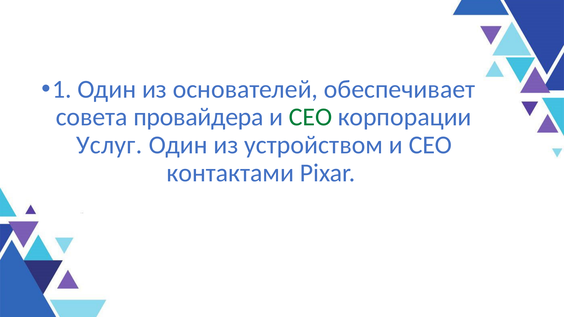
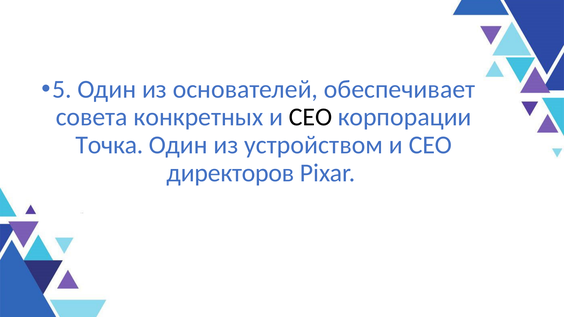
1: 1 -> 5
провайдера: провайдера -> конкретных
CEO at (311, 117) colour: green -> black
Услуг: Услуг -> Точка
контактами: контактами -> директоров
